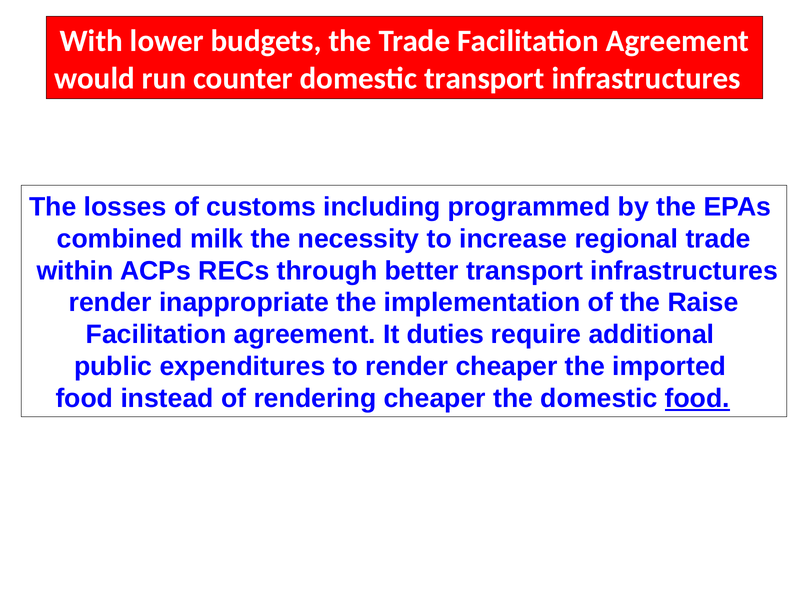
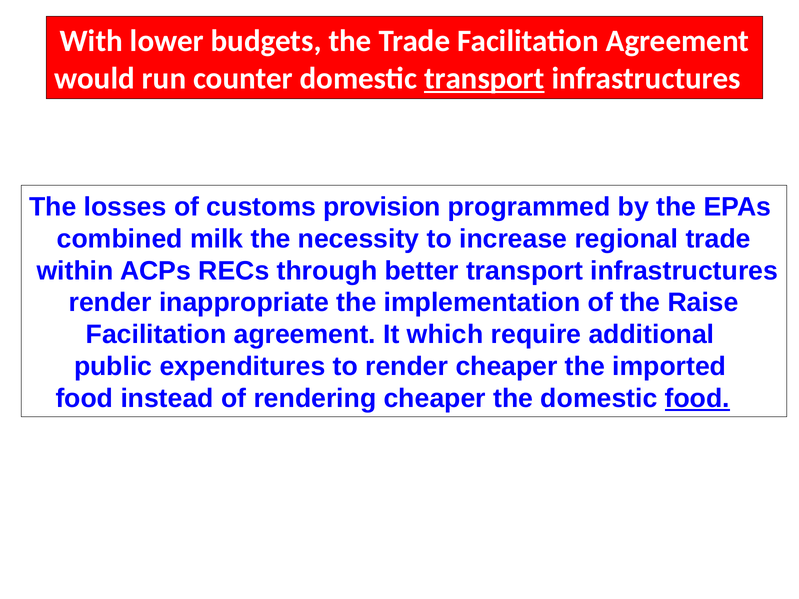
transport at (484, 79) underline: none -> present
including: including -> provision
duties: duties -> which
